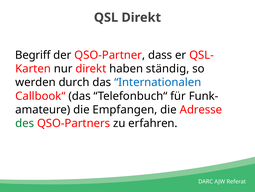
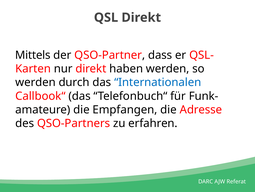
Begriff: Begriff -> Mittels
haben ständig: ständig -> werden
des colour: green -> black
